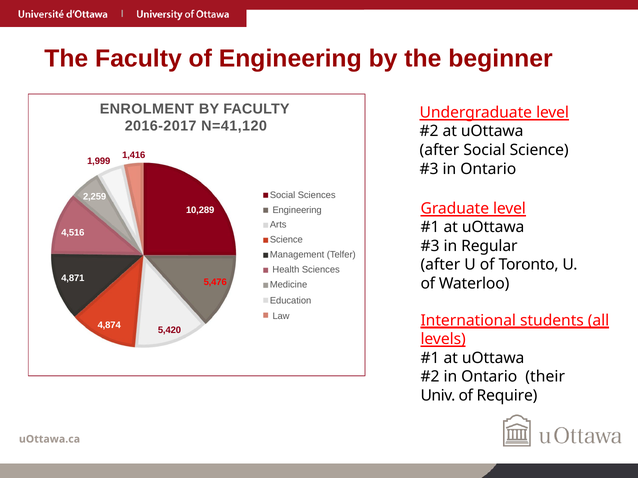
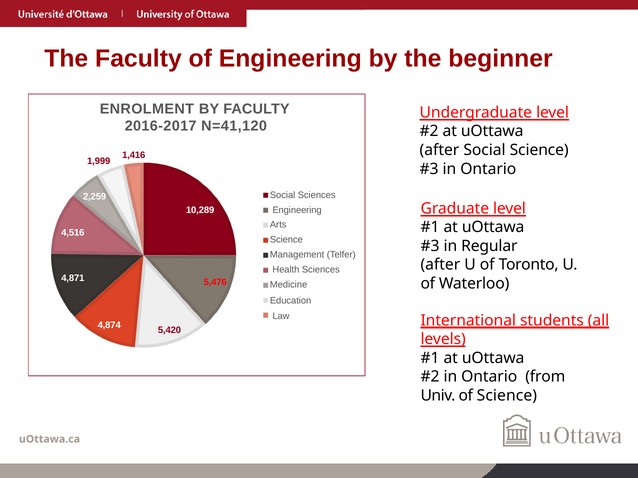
their: their -> from
of Require: Require -> Science
